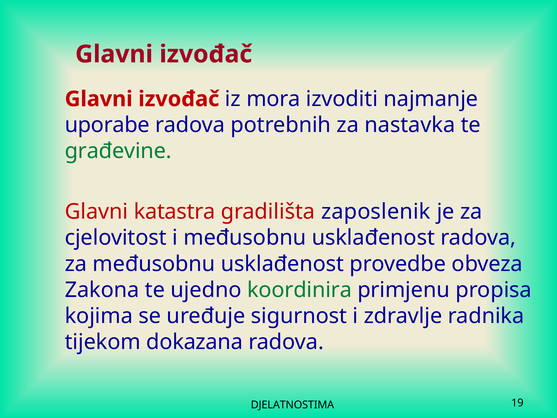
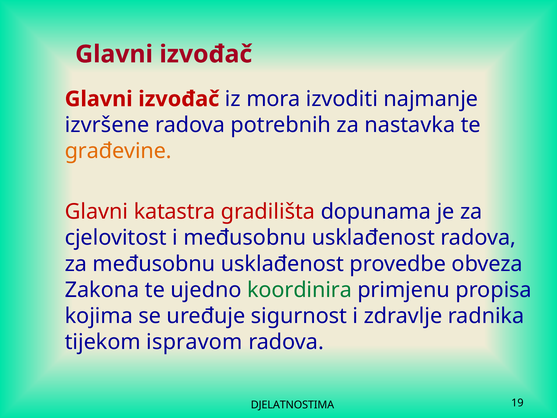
uporabe: uporabe -> izvršene
građevine colour: green -> orange
zaposlenik: zaposlenik -> dopunama
dokazana: dokazana -> ispravom
